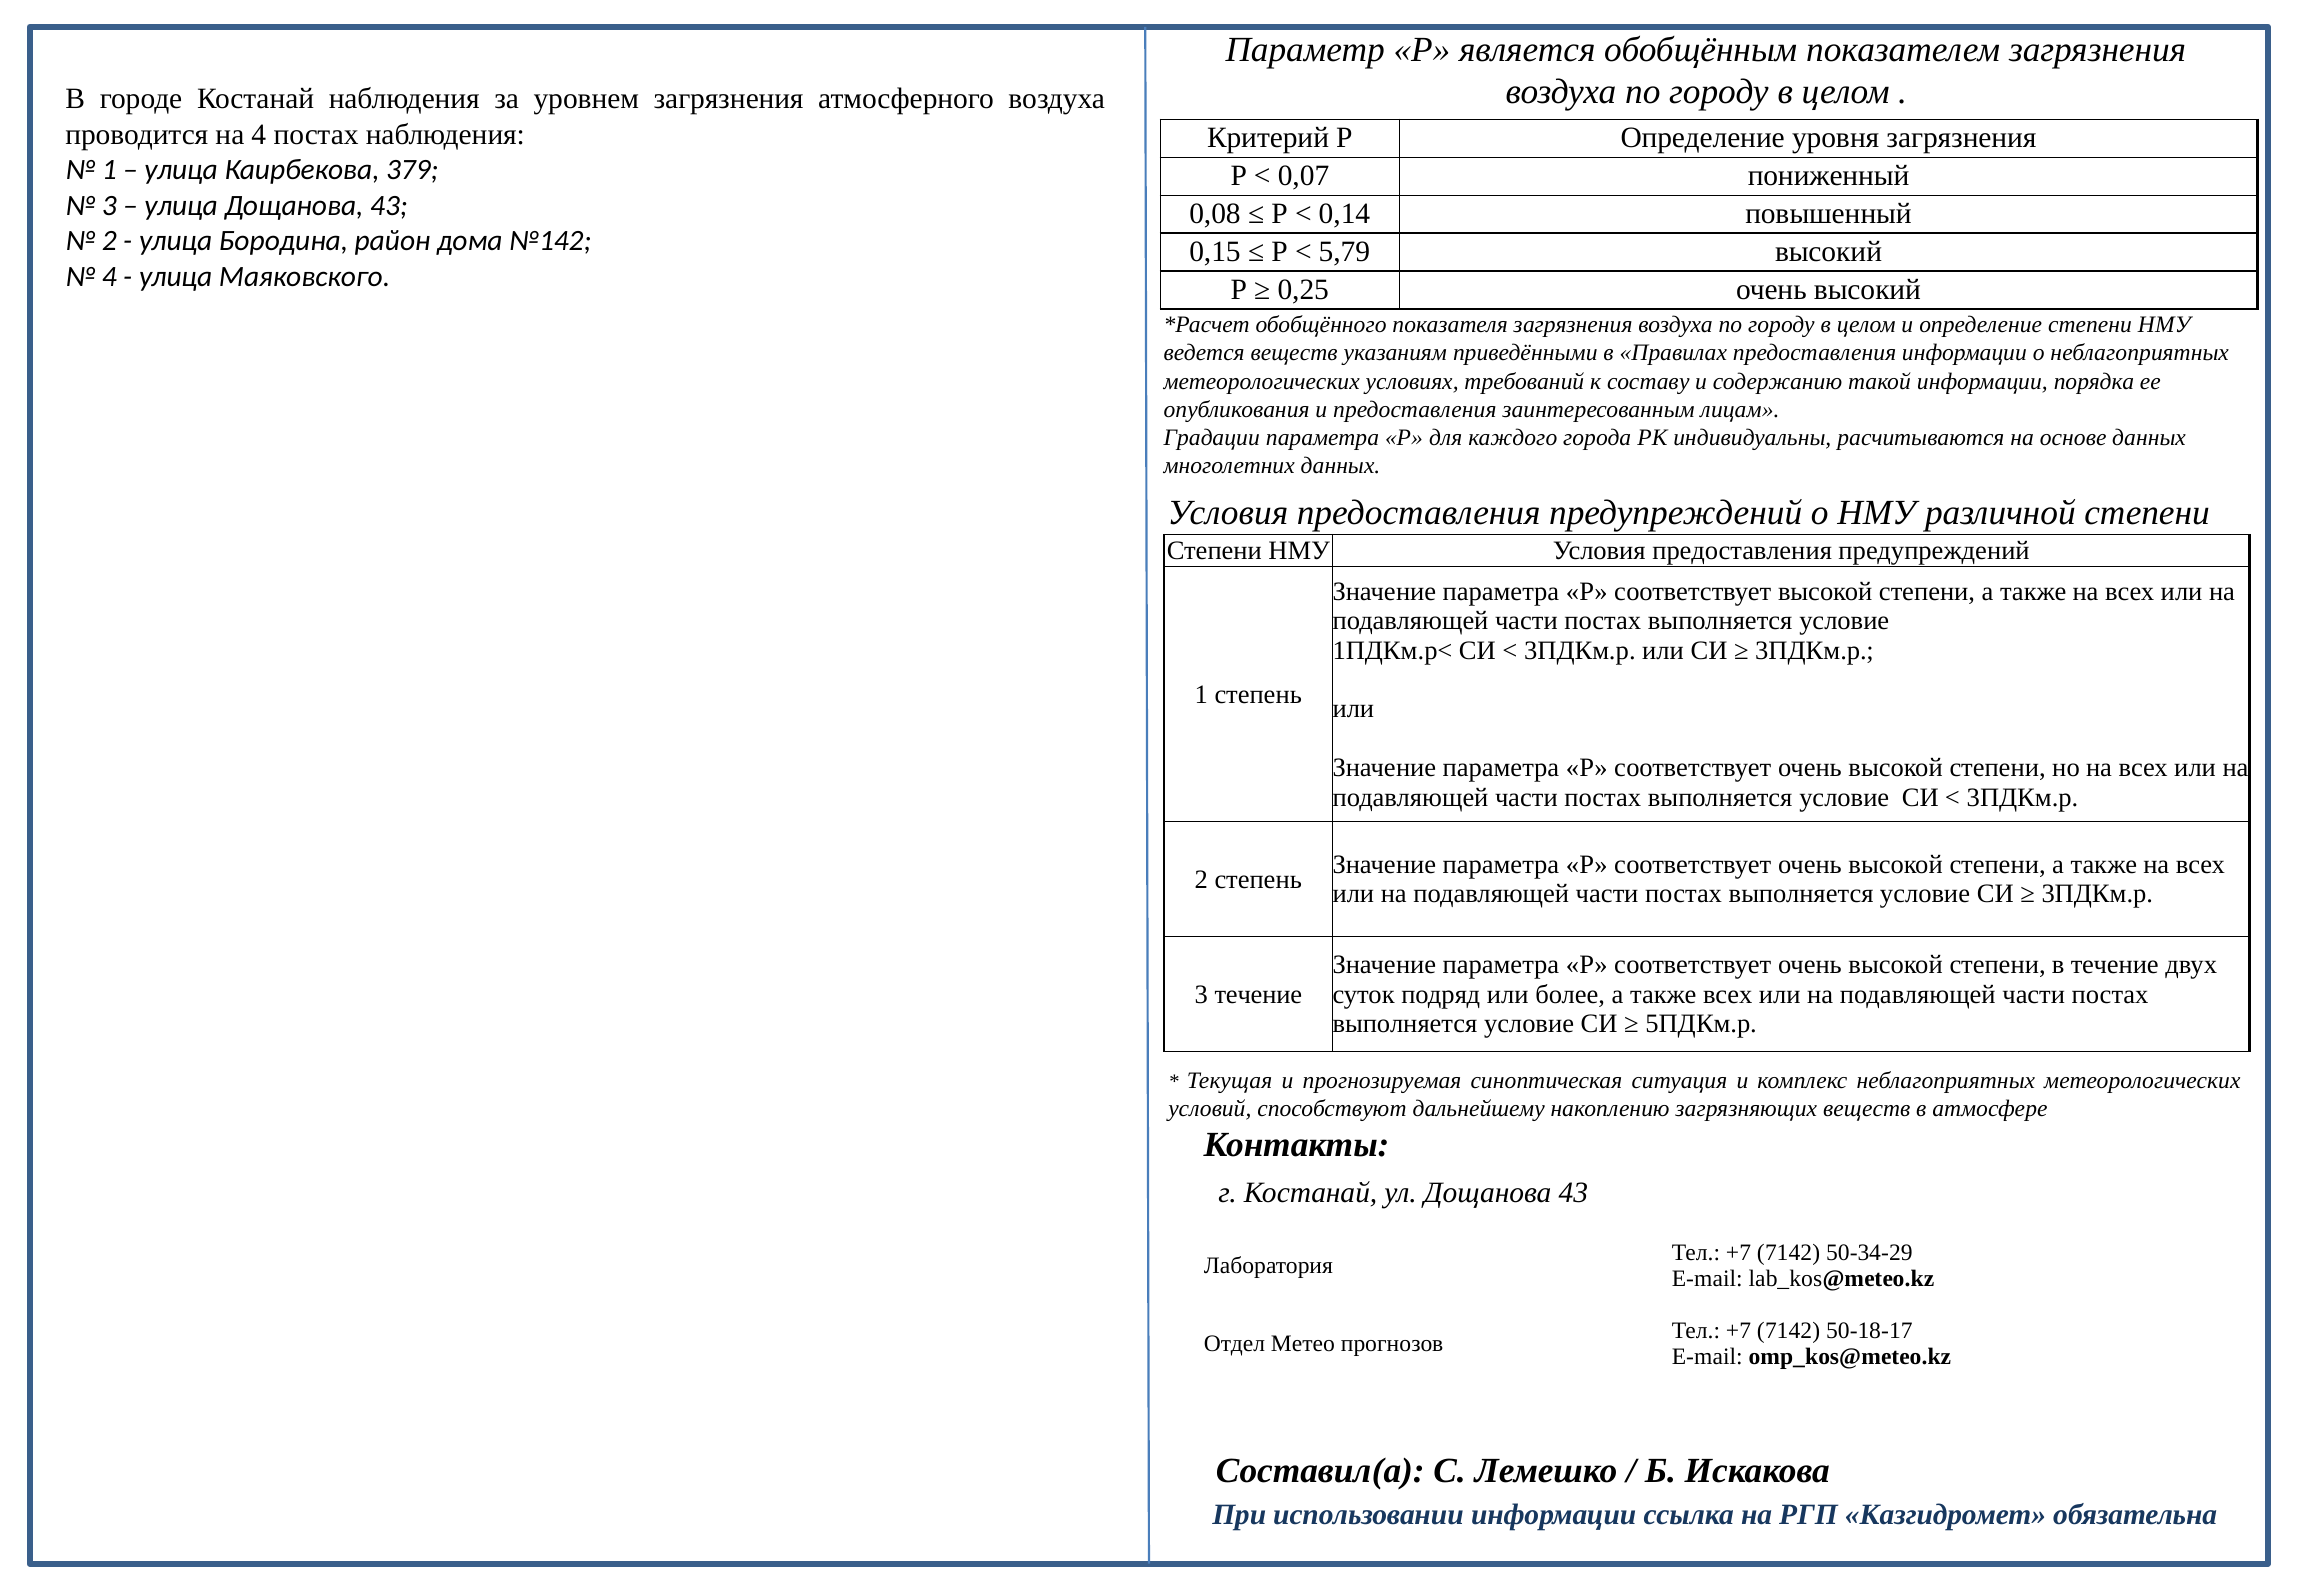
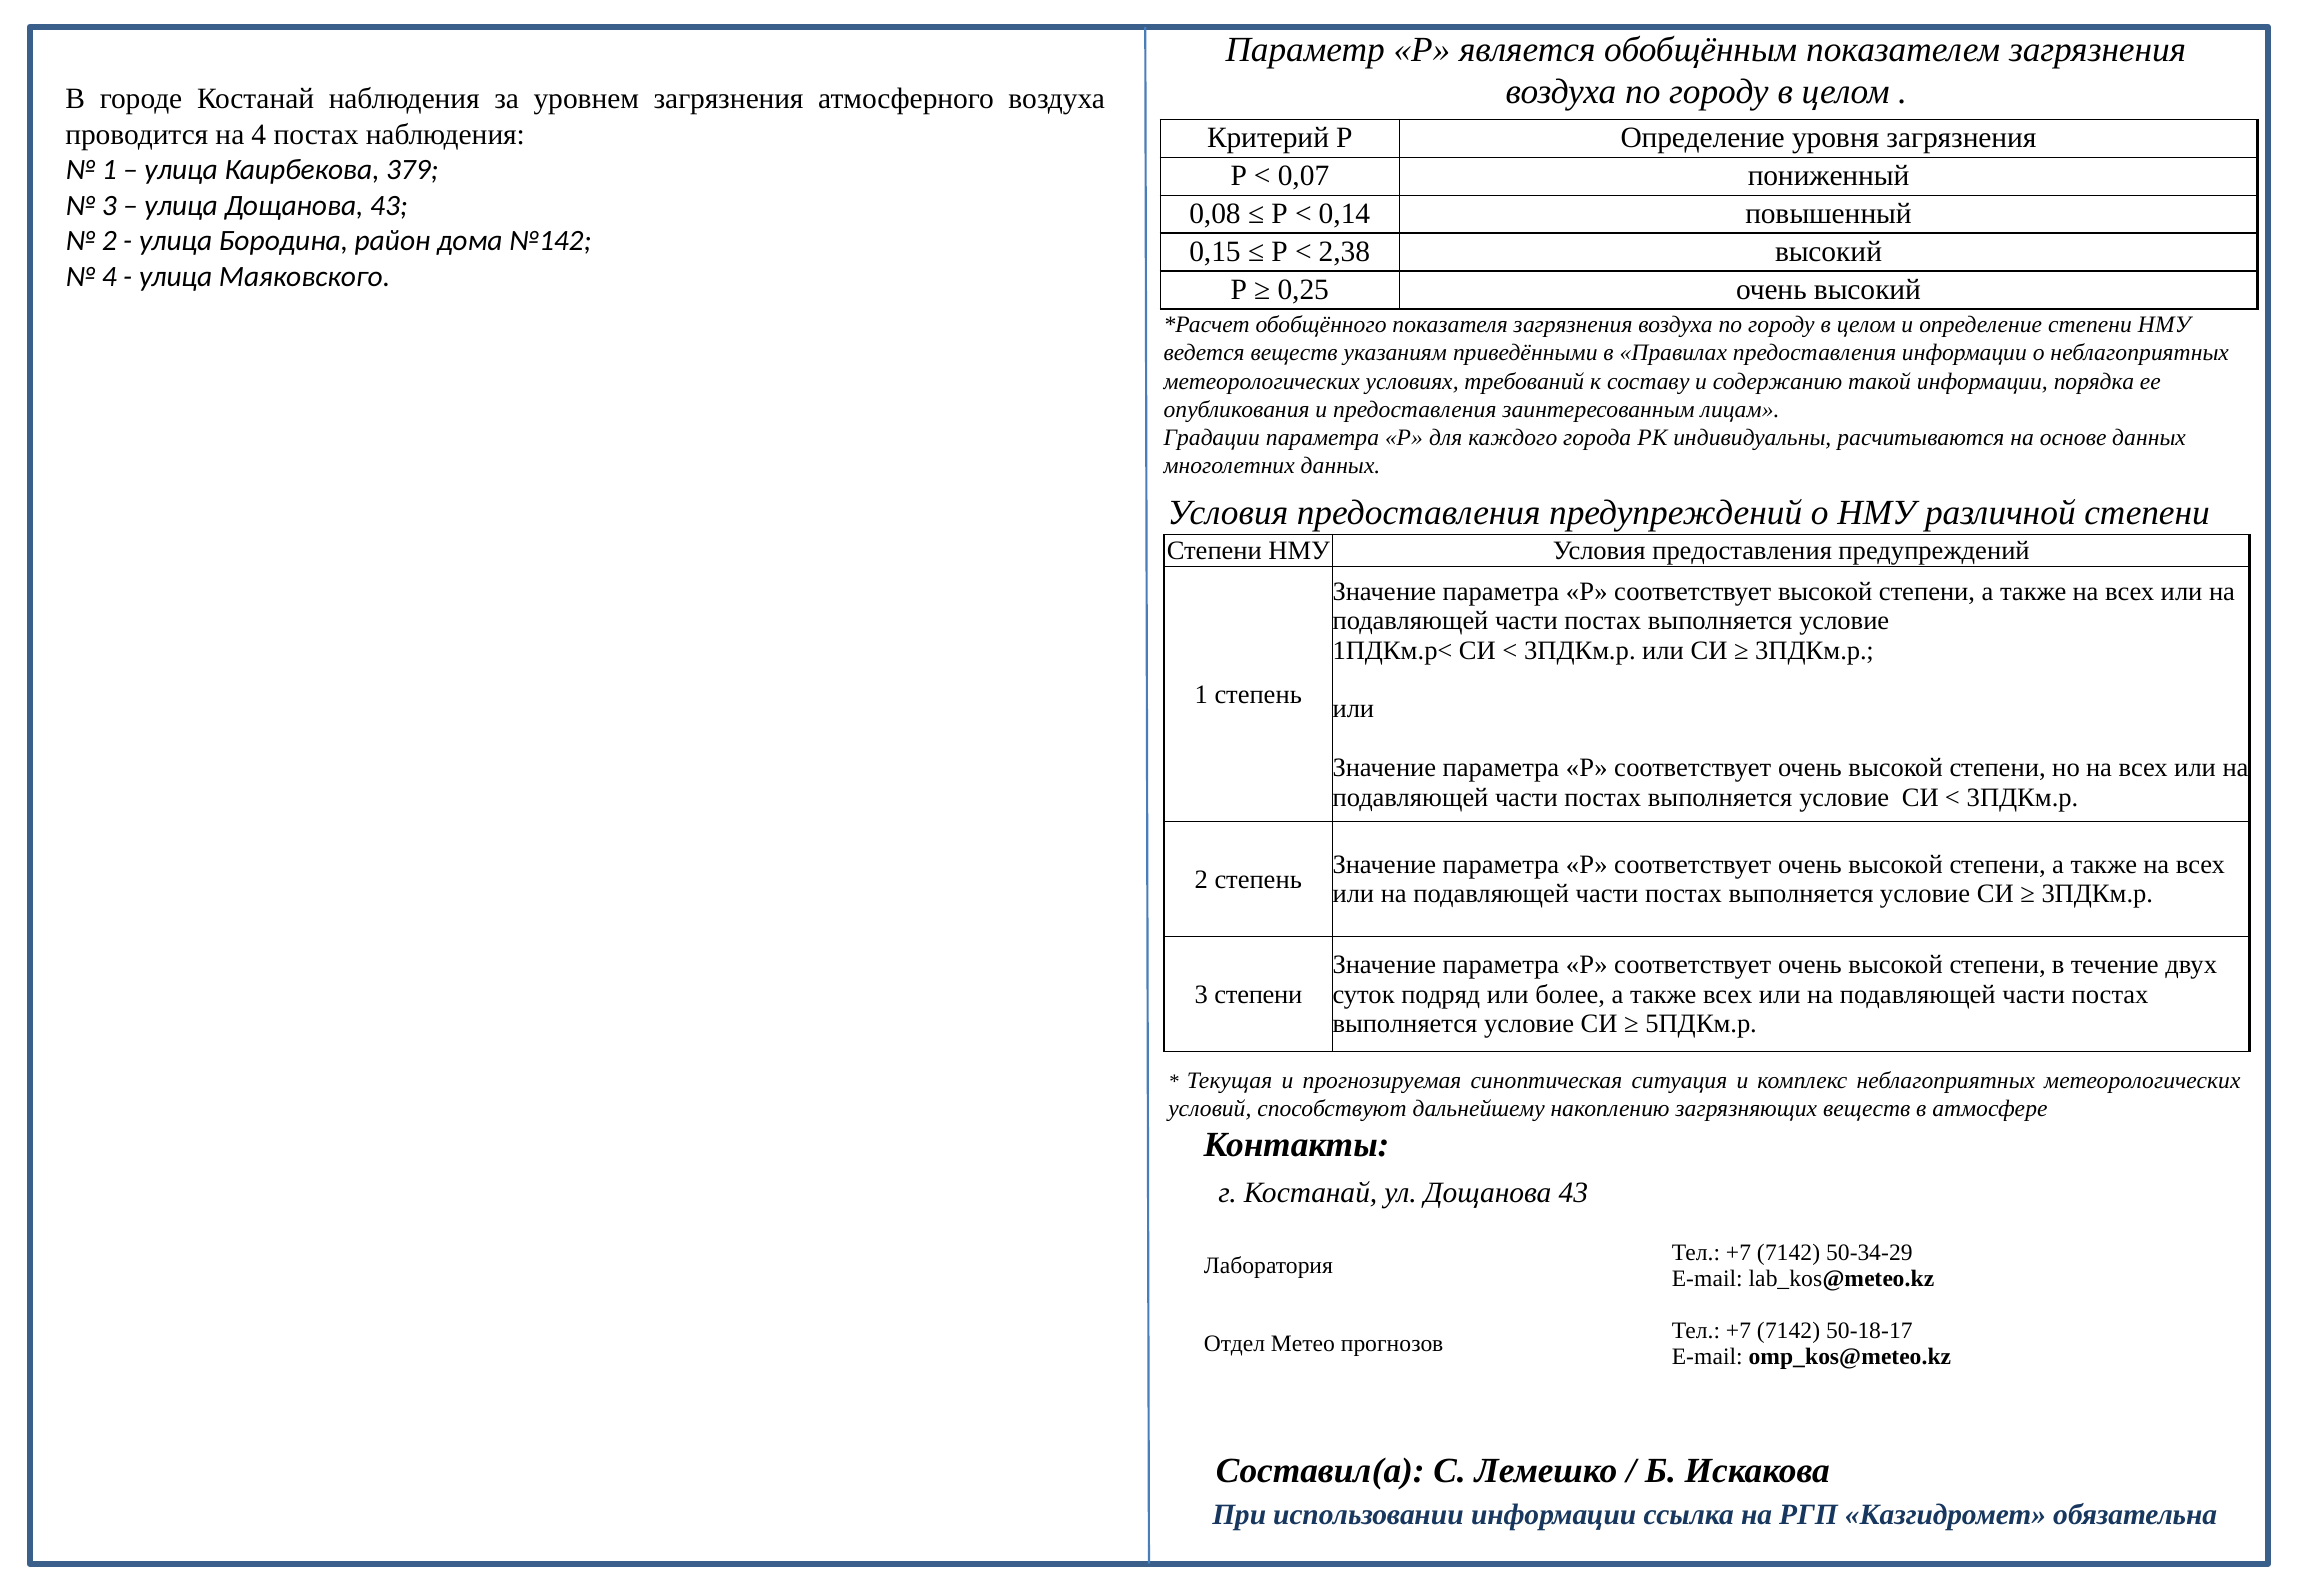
5,79: 5,79 -> 2,38
3 течение: течение -> степени
